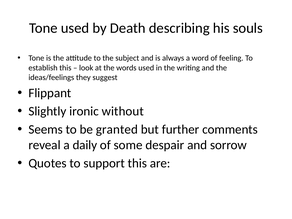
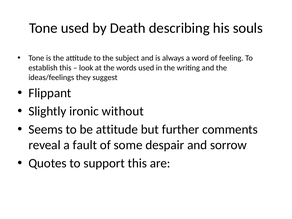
be granted: granted -> attitude
daily: daily -> fault
